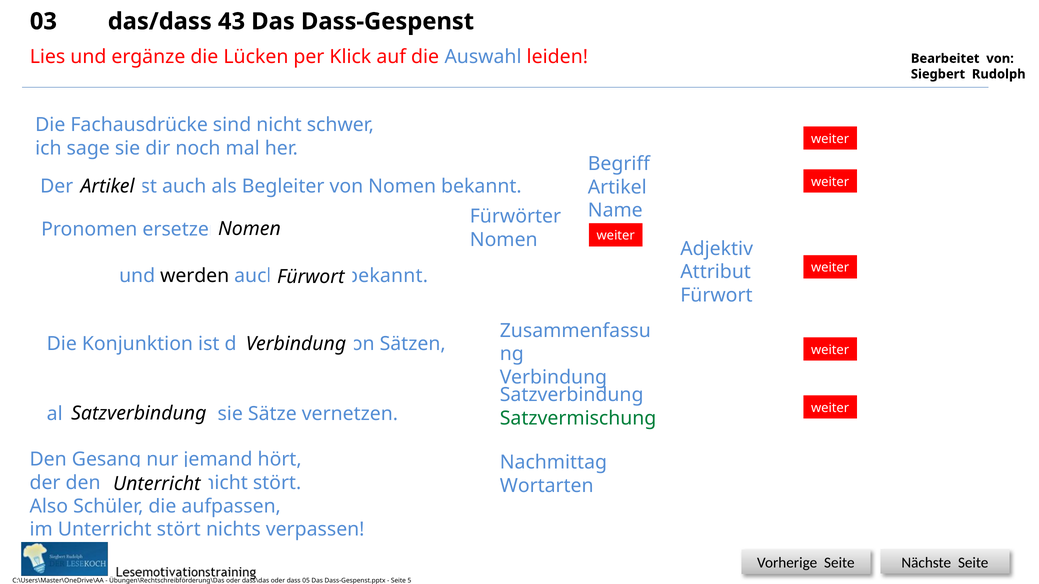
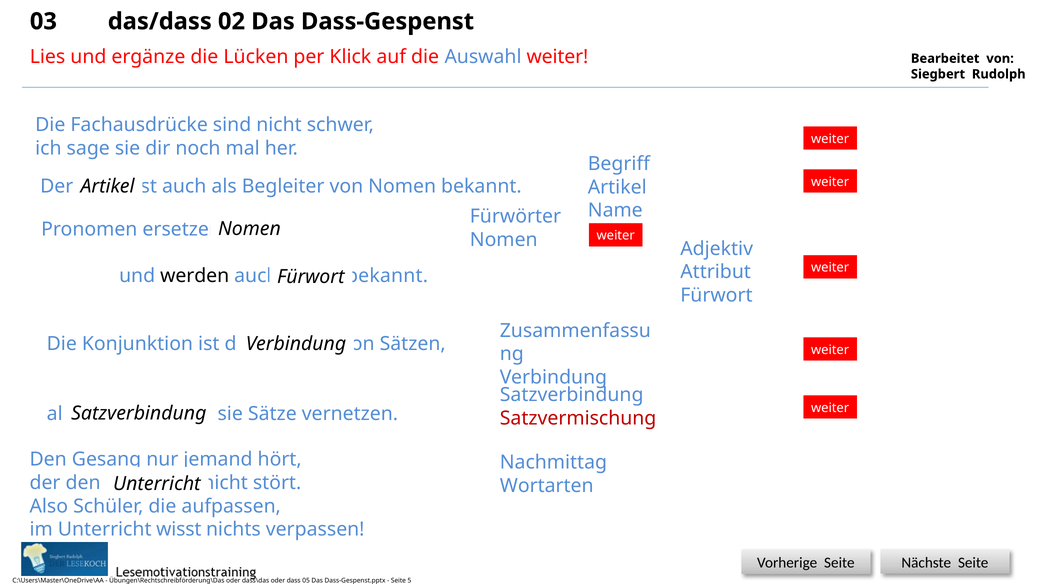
43: 43 -> 02
Auswahl leiden: leiden -> weiter
Satzvermischung colour: green -> red
Unterricht stört: stört -> wisst
